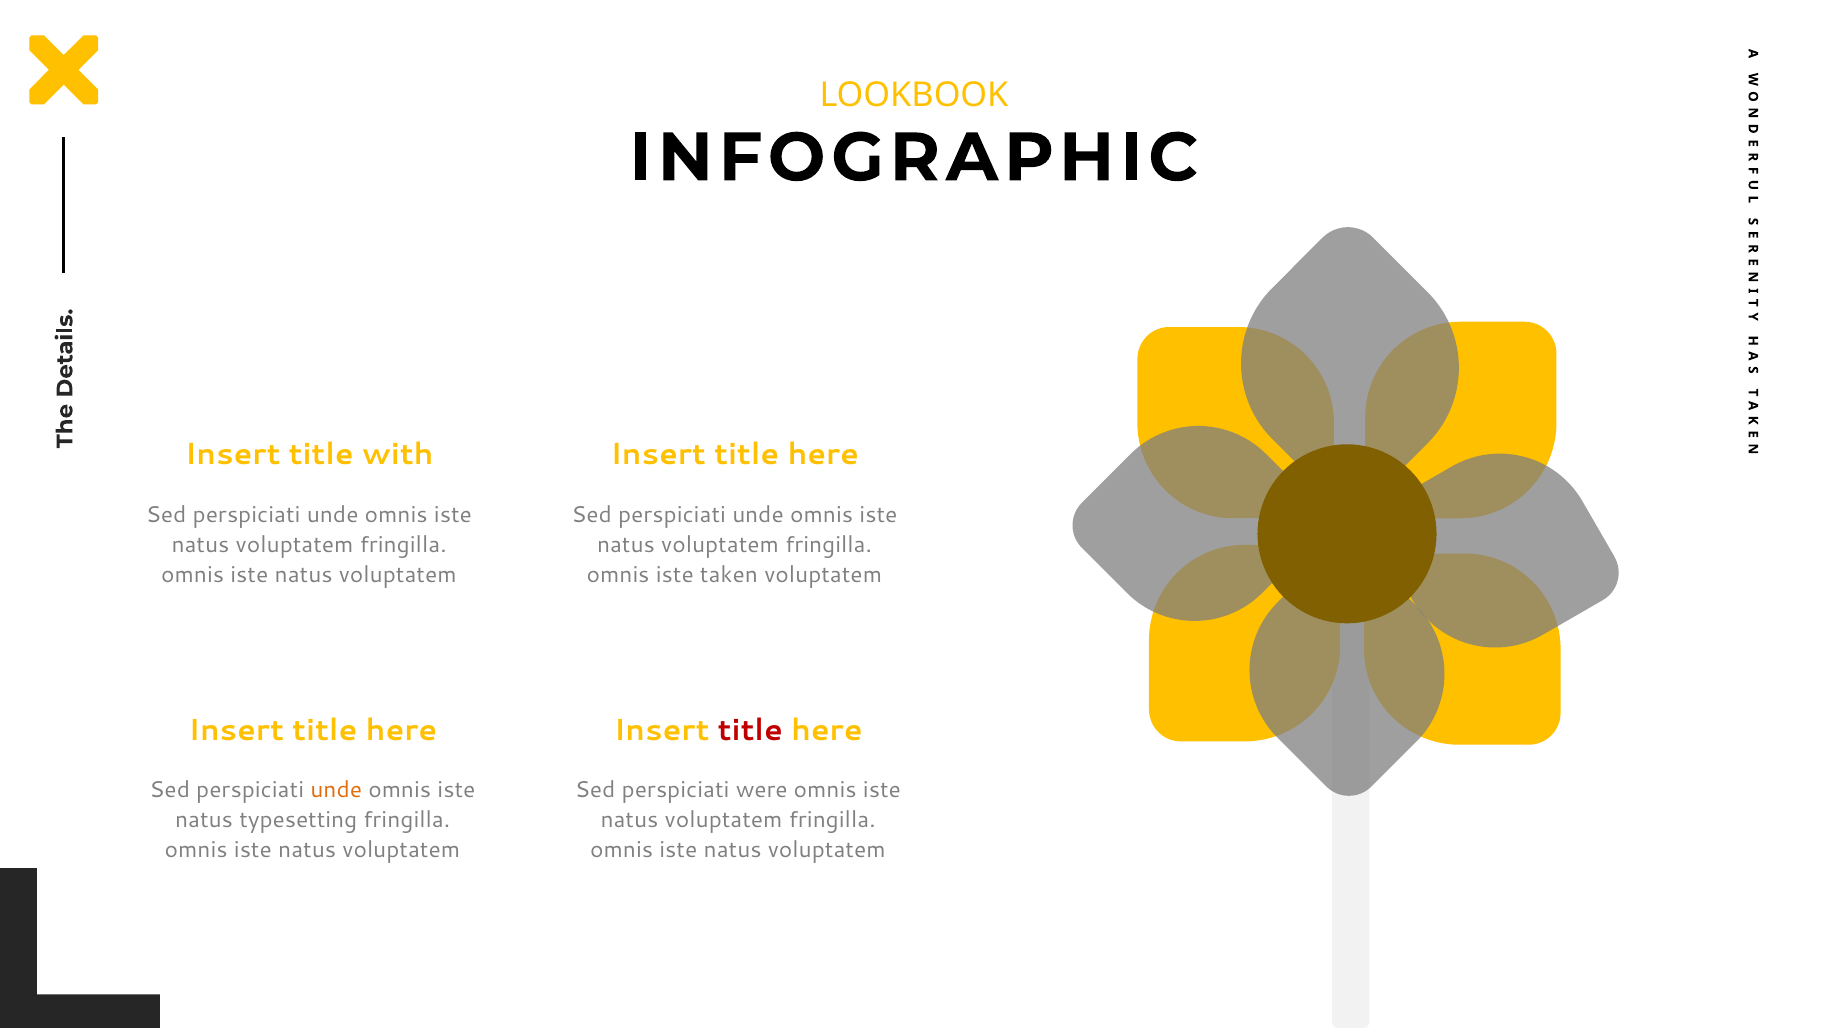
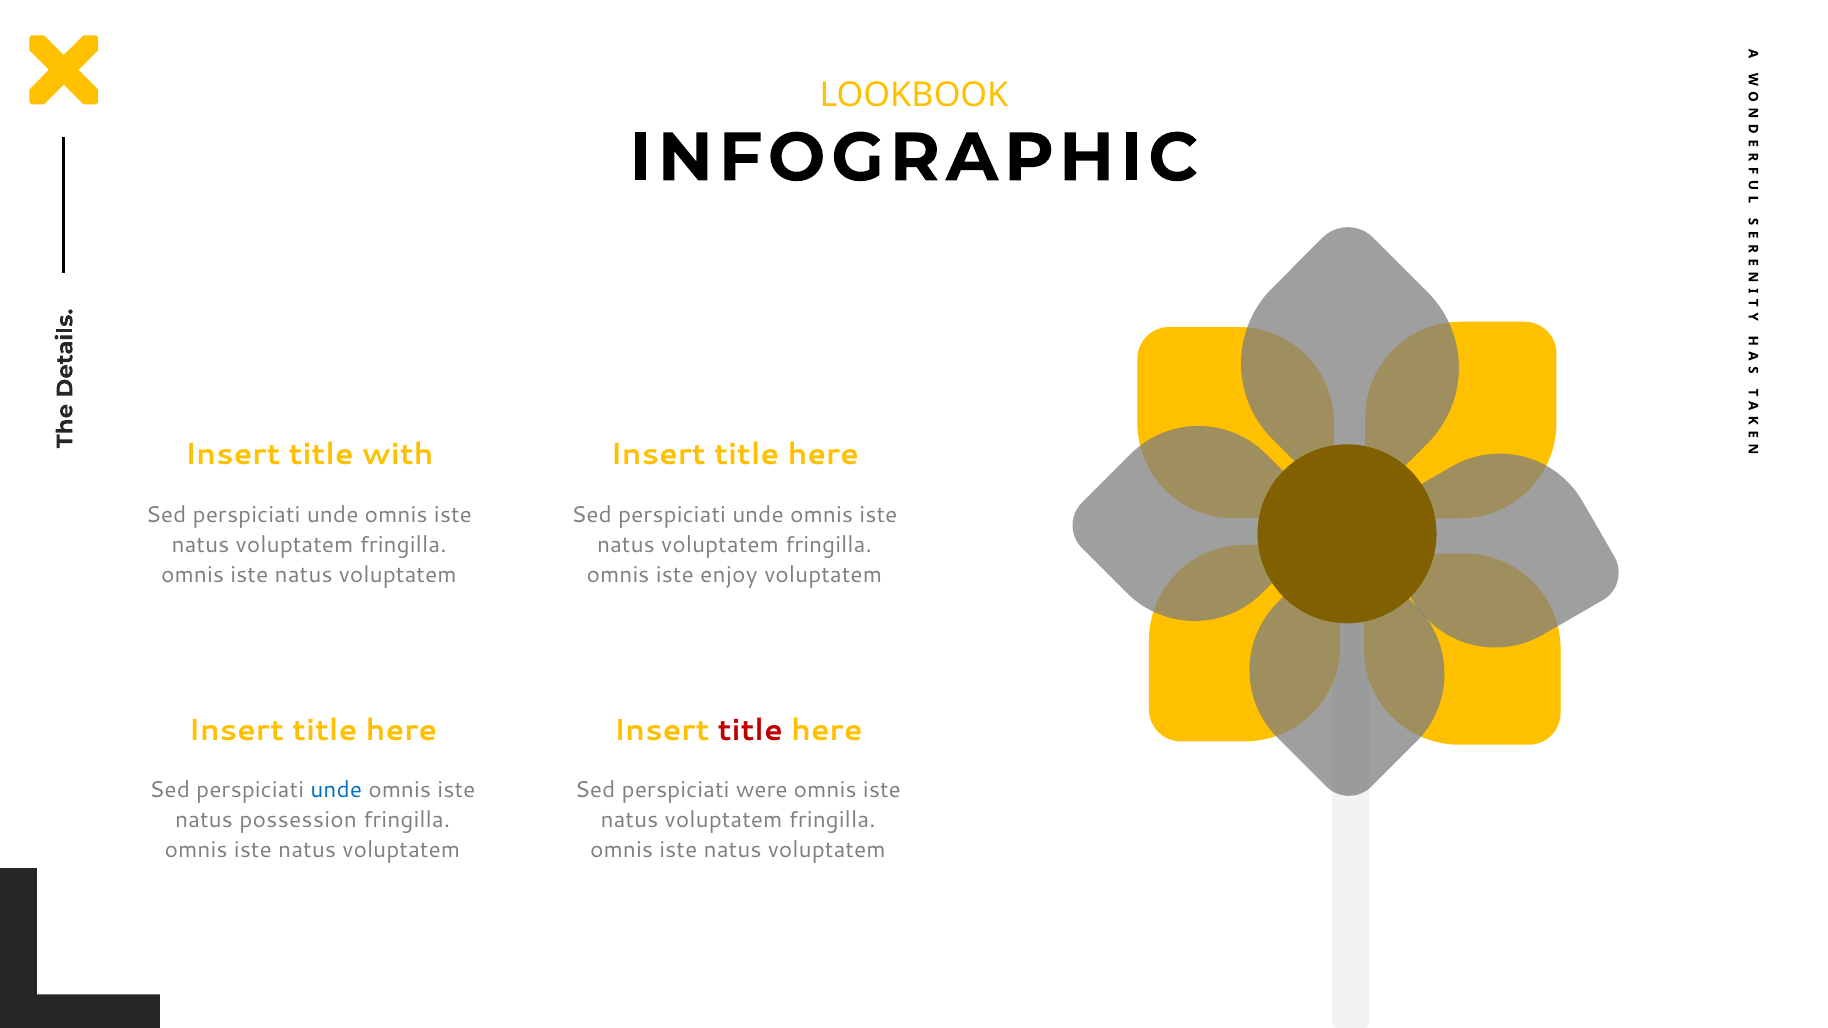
taken: taken -> enjoy
unde at (336, 790) colour: orange -> blue
typesetting: typesetting -> possession
